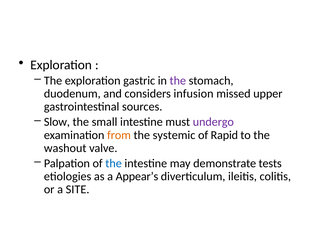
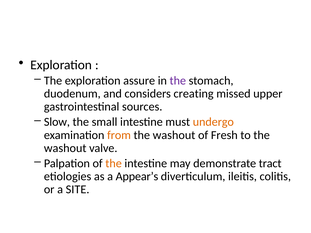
gastric: gastric -> assure
infusion: infusion -> creating
undergo colour: purple -> orange
systemic at (174, 135): systemic -> washout
Rapid: Rapid -> Fresh
the at (114, 163) colour: blue -> orange
tests: tests -> tract
